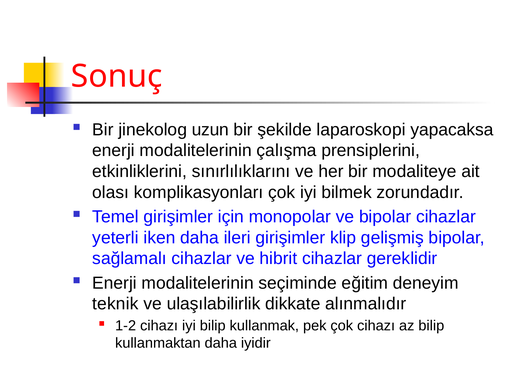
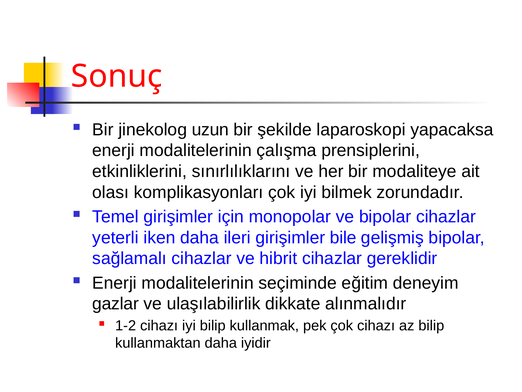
klip: klip -> bile
teknik: teknik -> gazlar
